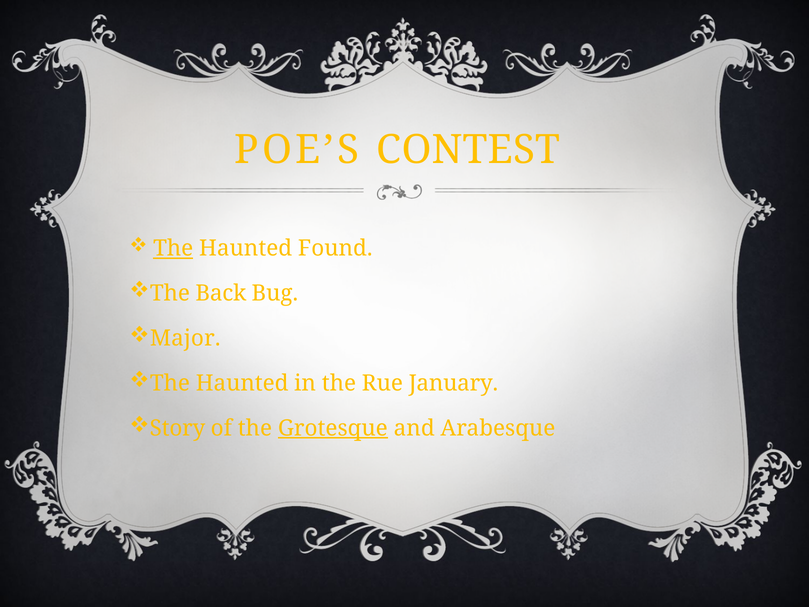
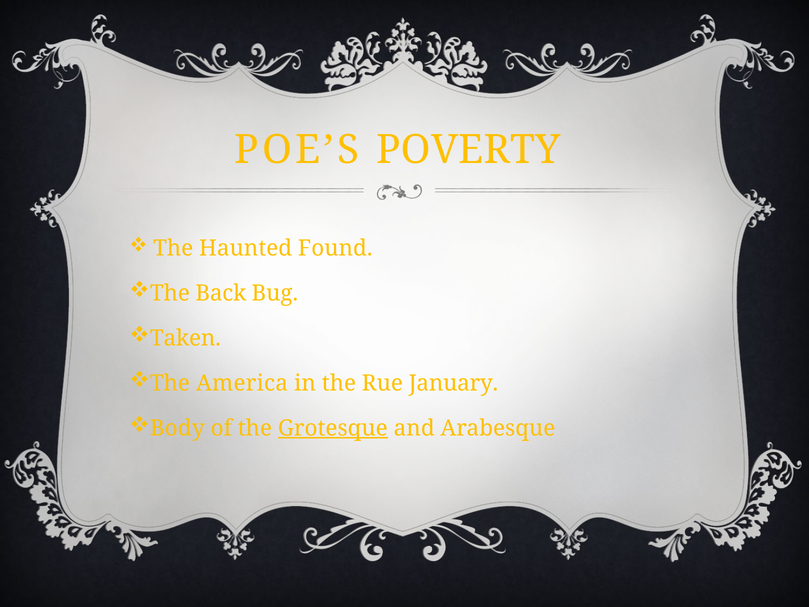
CONTEST: CONTEST -> POVERTY
The at (173, 248) underline: present -> none
Major: Major -> Taken
Haunted at (242, 383): Haunted -> America
Story: Story -> Body
